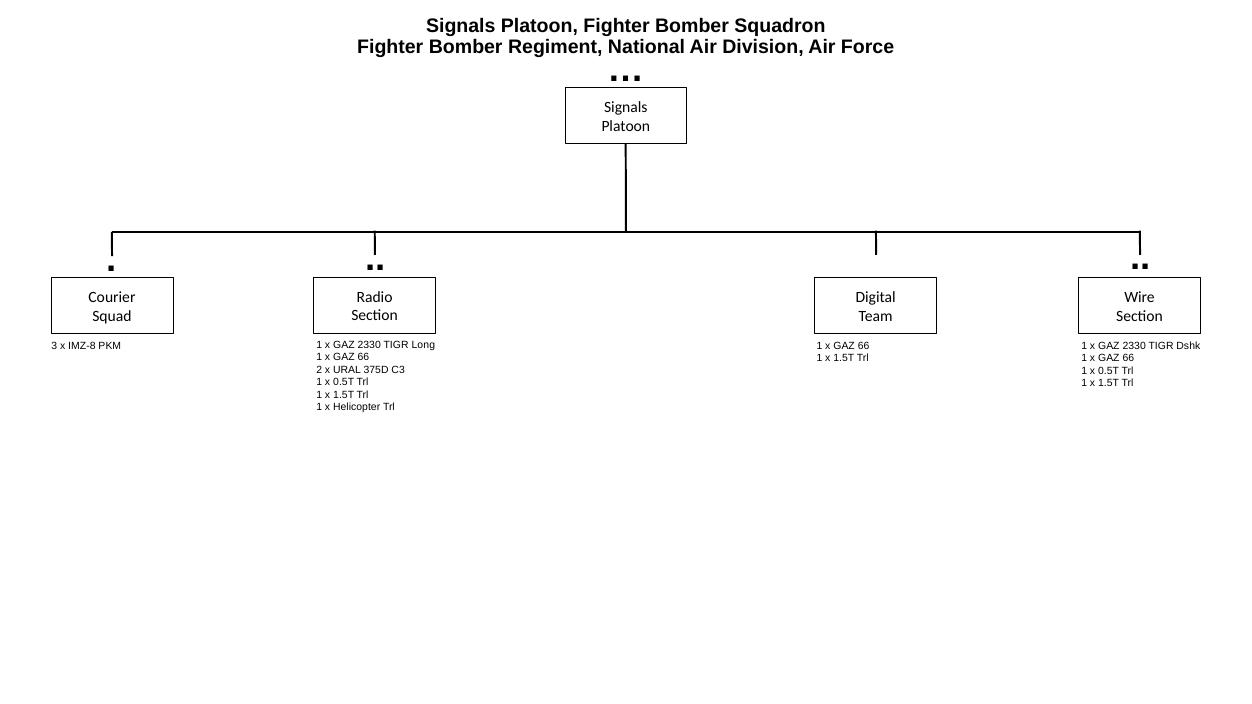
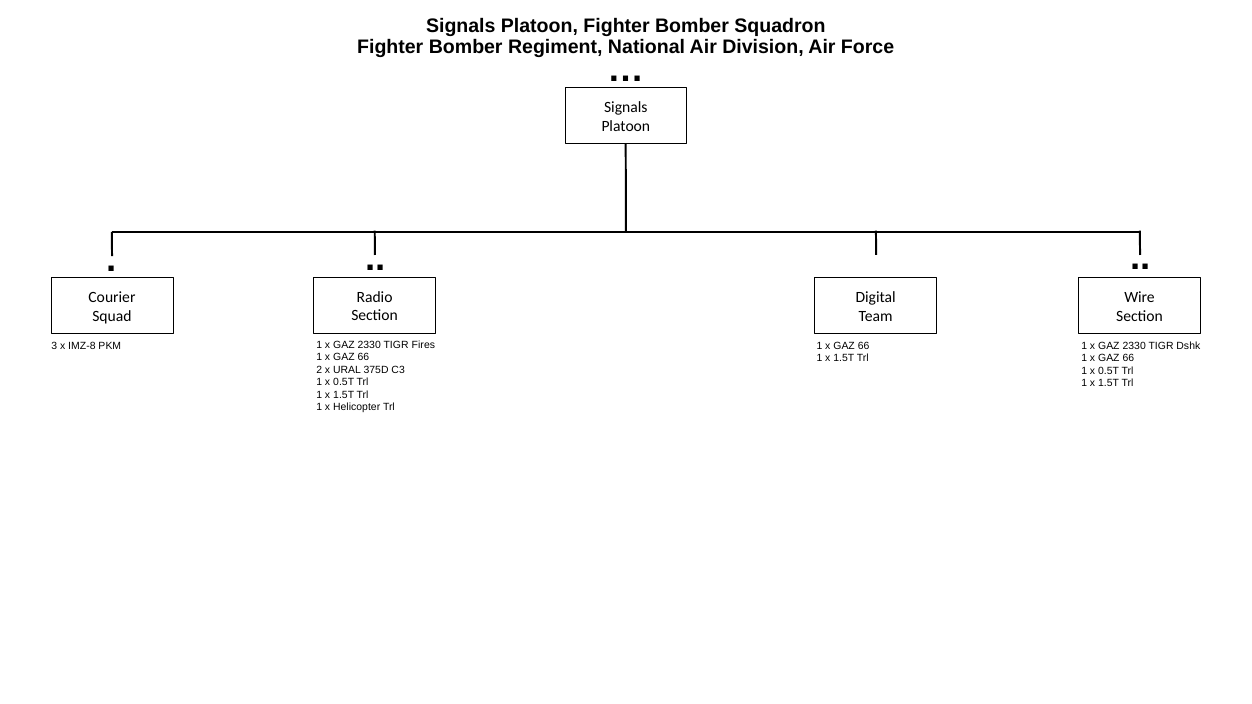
Long: Long -> Fires
